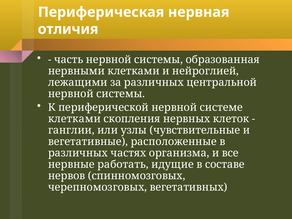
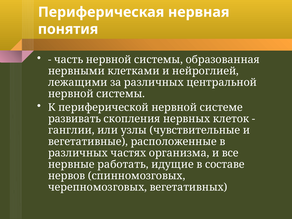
отличия: отличия -> понятия
клетками at (74, 119): клетками -> развивать
